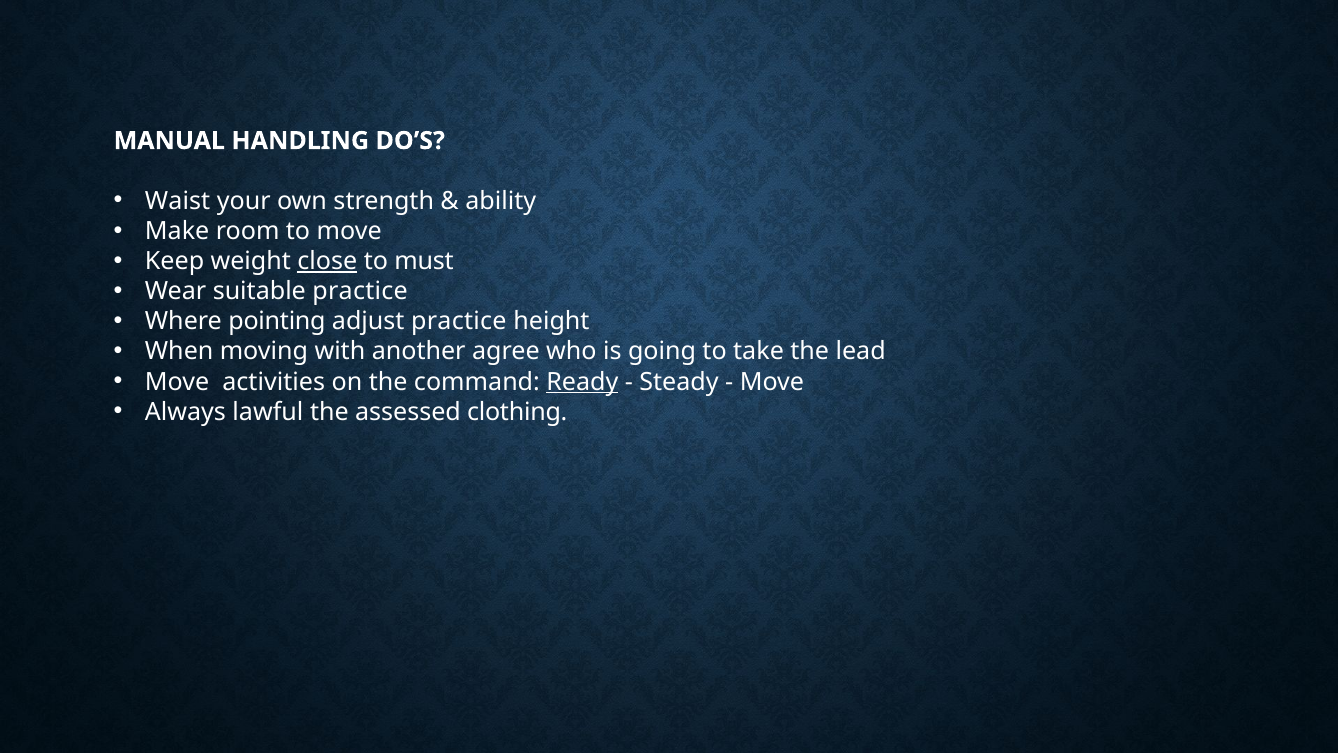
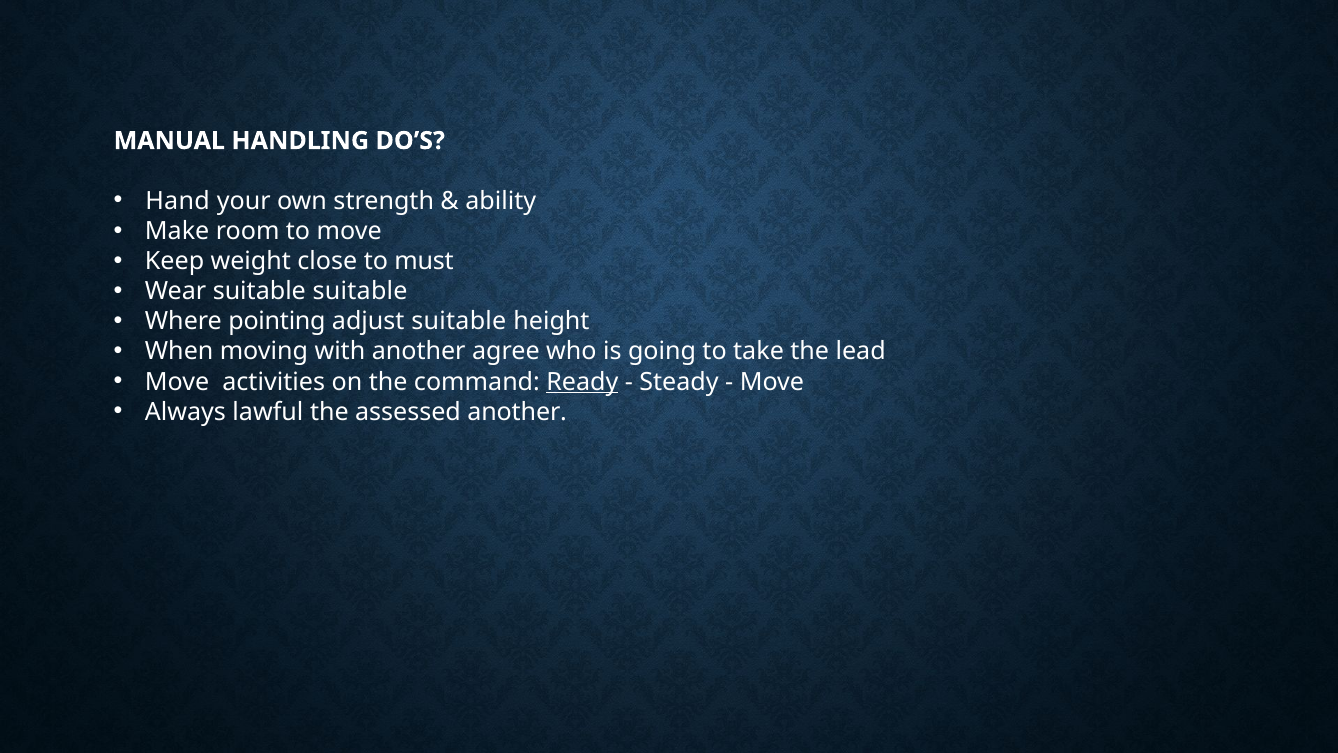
Waist: Waist -> Hand
close underline: present -> none
suitable practice: practice -> suitable
adjust practice: practice -> suitable
assessed clothing: clothing -> another
